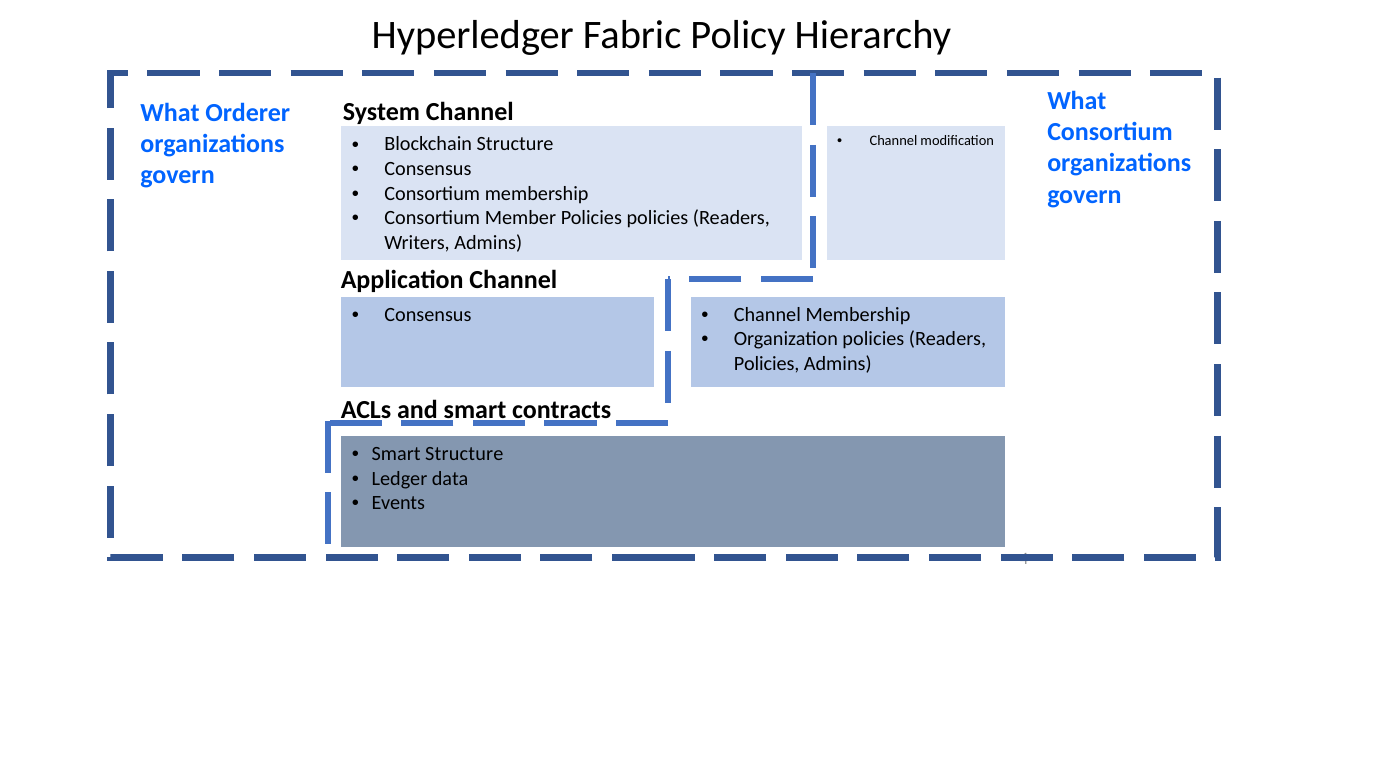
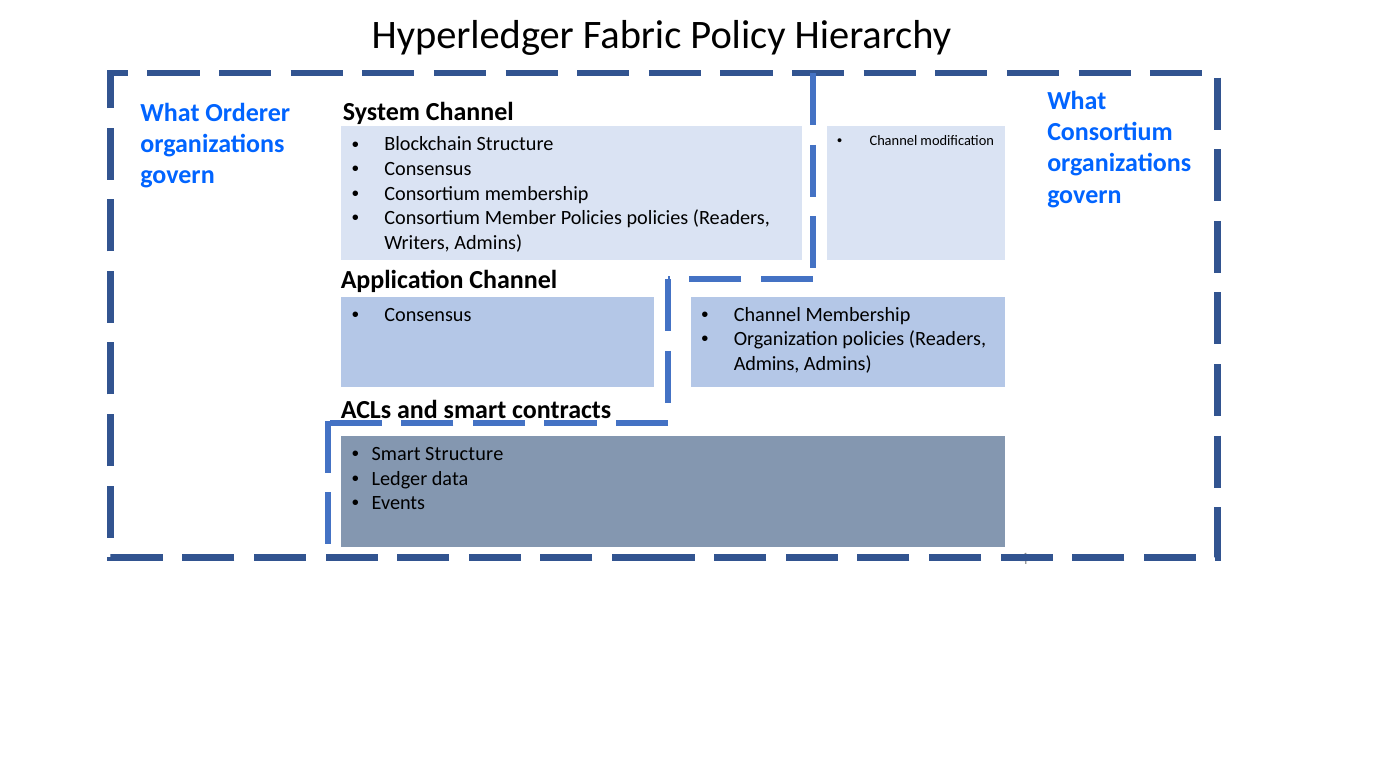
Policies at (767, 364): Policies -> Admins
